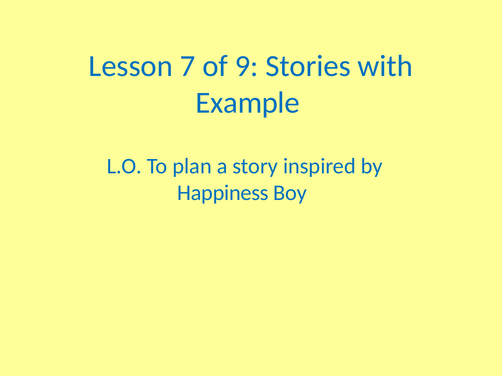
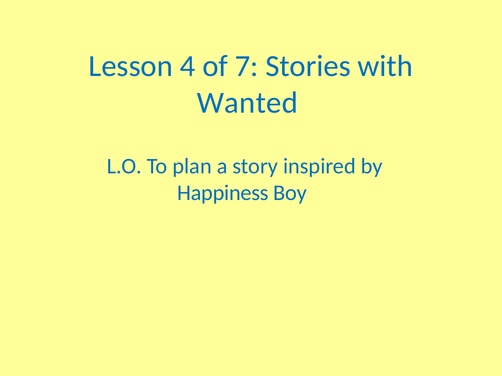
7: 7 -> 4
9: 9 -> 7
Example: Example -> Wanted
